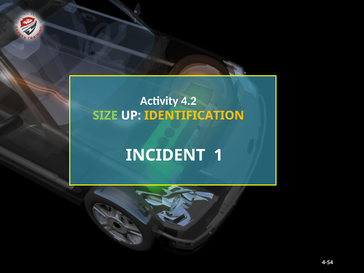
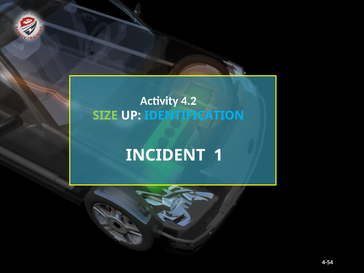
IDENTIFICATION colour: yellow -> light blue
